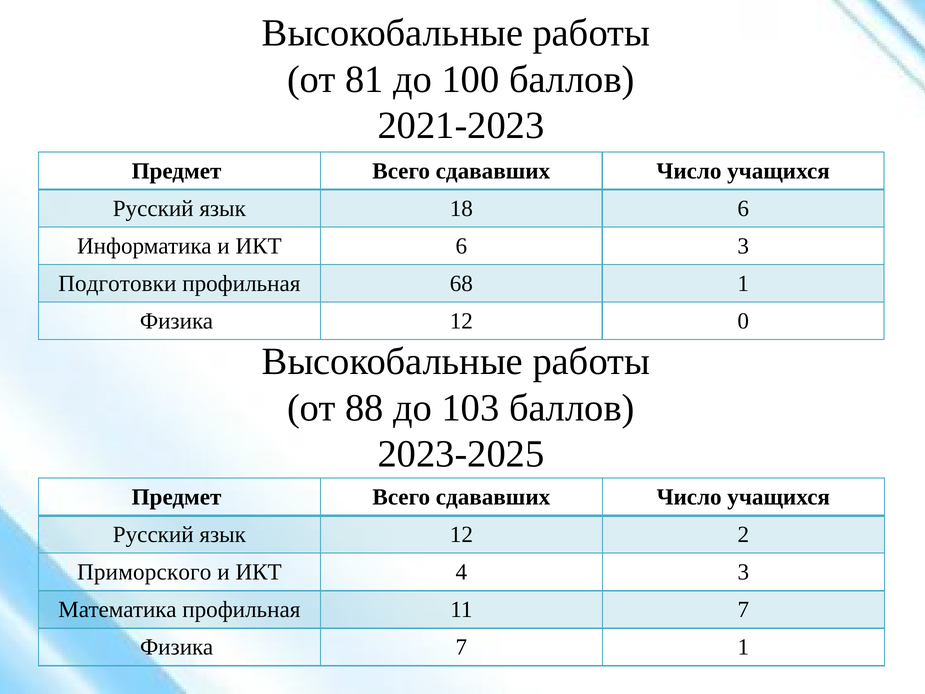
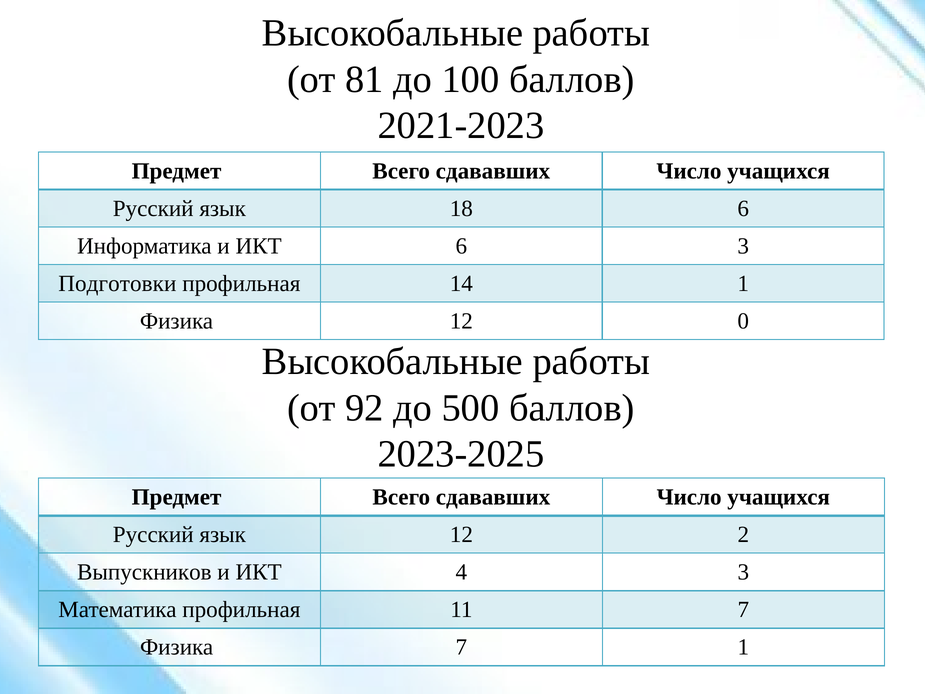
68: 68 -> 14
88: 88 -> 92
103: 103 -> 500
Приморского: Приморского -> Выпускников
